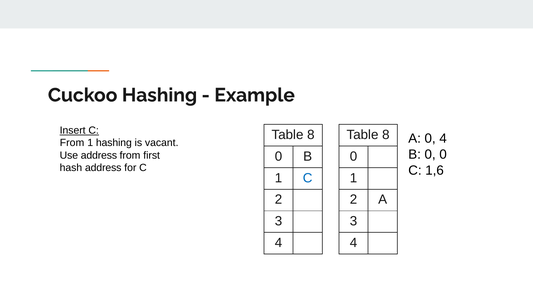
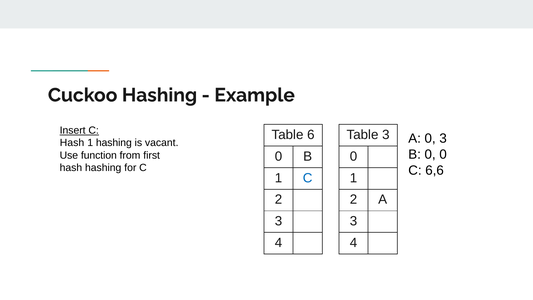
8 at (311, 135): 8 -> 6
8 at (386, 135): 8 -> 3
0 4: 4 -> 3
From at (72, 143): From -> Hash
Use address: address -> function
hash address: address -> hashing
1,6: 1,6 -> 6,6
